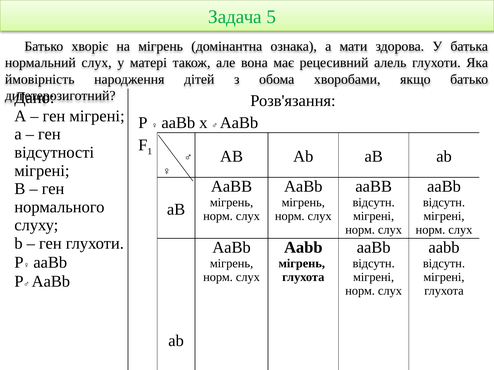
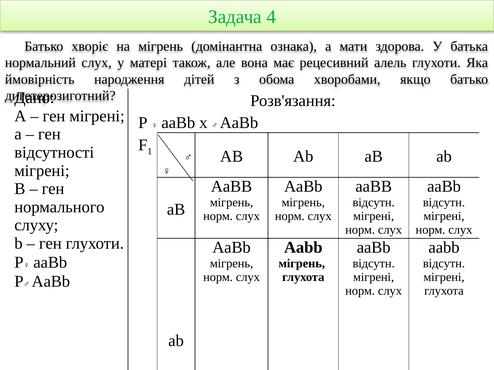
5: 5 -> 4
